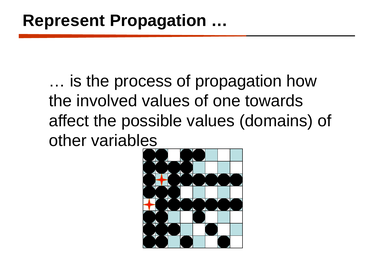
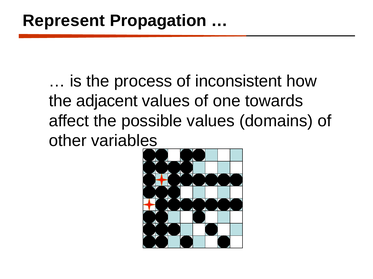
of propagation: propagation -> inconsistent
involved: involved -> adjacent
